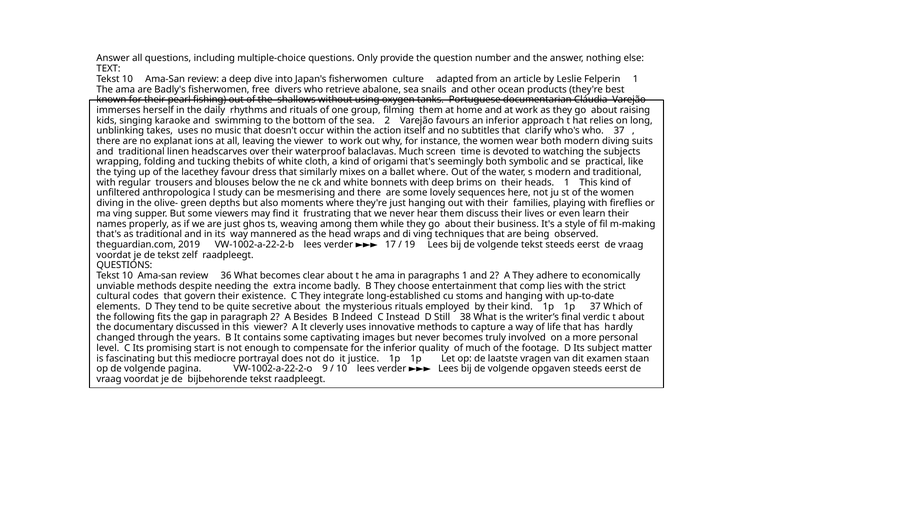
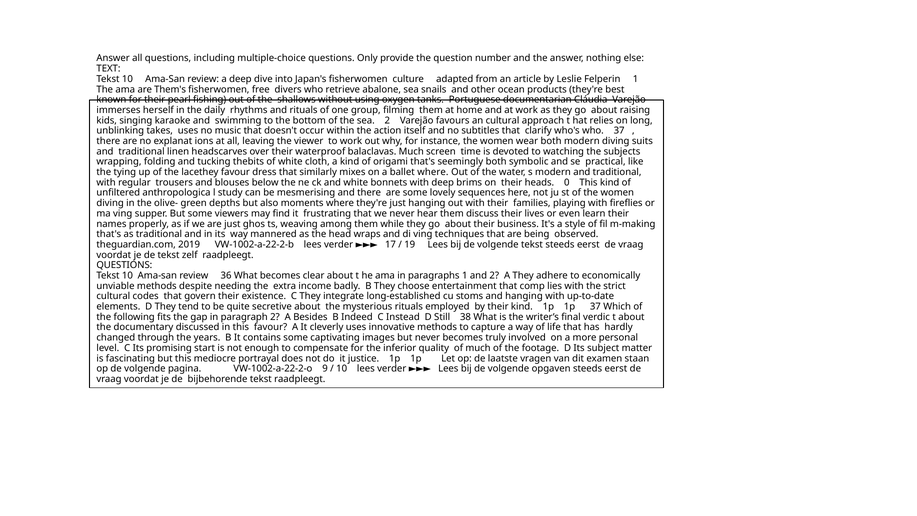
Badly's: Badly's -> Them's
an inferior: inferior -> cultural
heads 1: 1 -> 0
this viewer: viewer -> favour
